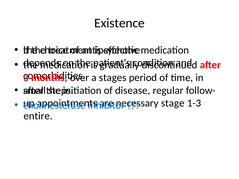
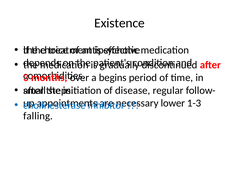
stages: stages -> begins
stage: stage -> lower
entire: entire -> falling
